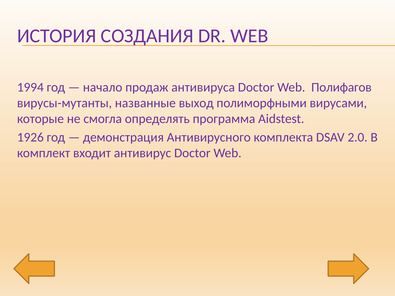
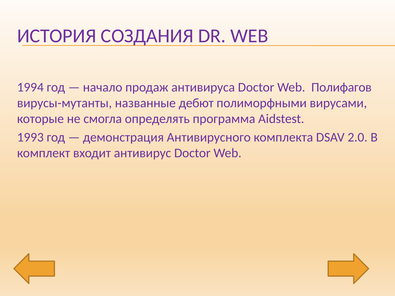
выход: выход -> дебют
1926: 1926 -> 1993
